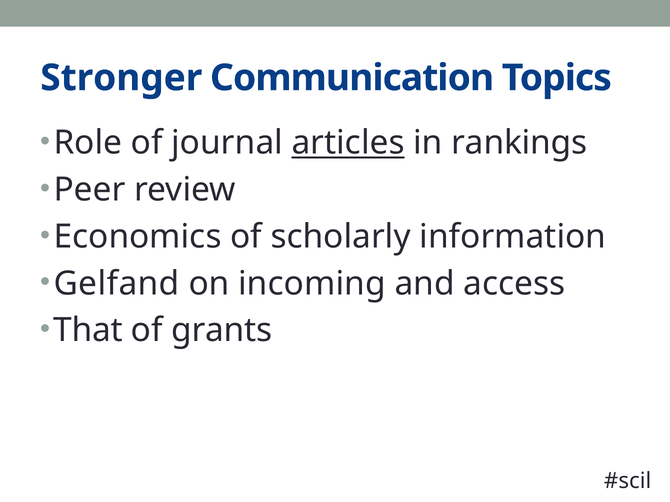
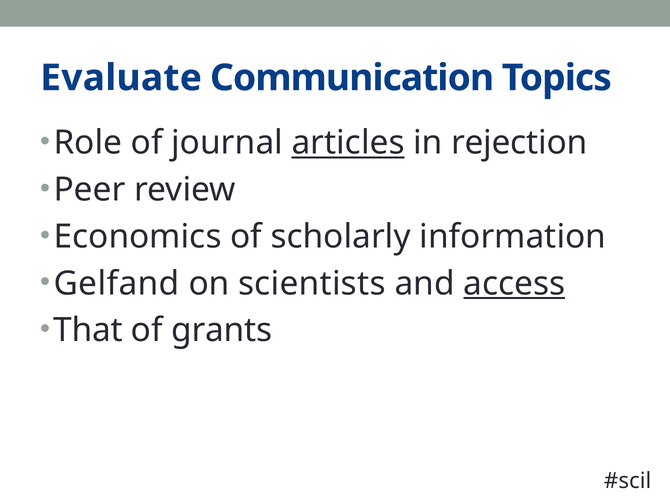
Stronger: Stronger -> Evaluate
rankings: rankings -> rejection
incoming: incoming -> scientists
access underline: none -> present
